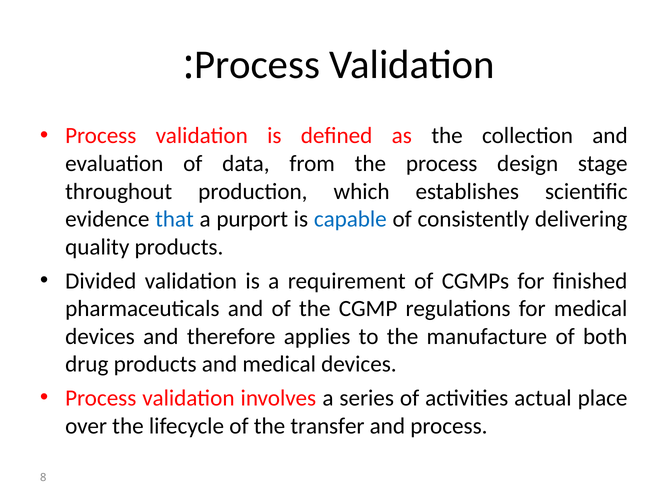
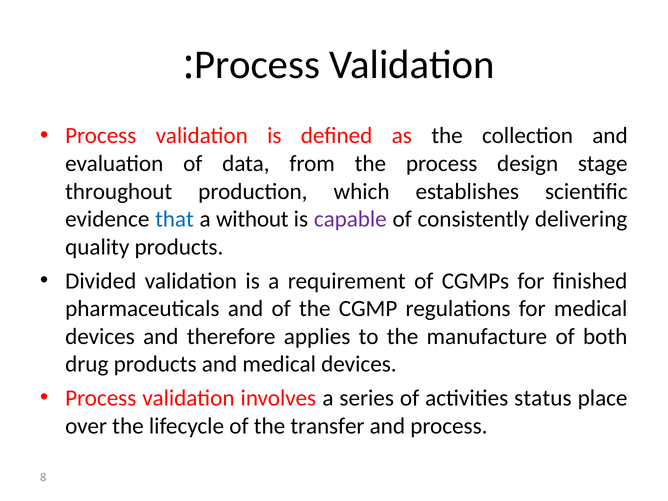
purport: purport -> without
capable colour: blue -> purple
actual: actual -> status
